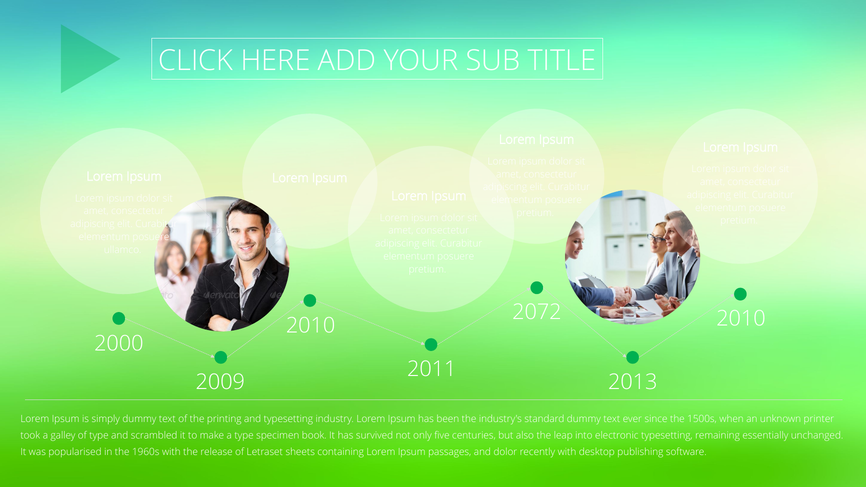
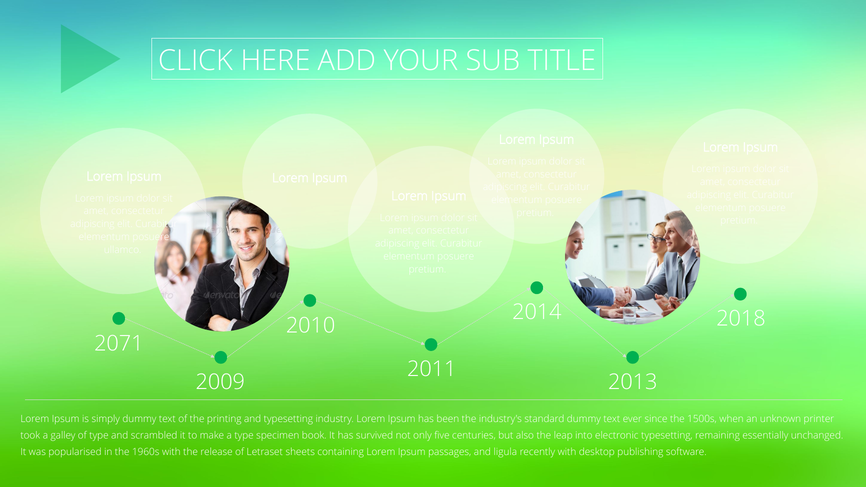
2072: 2072 -> 2014
2010 at (741, 319): 2010 -> 2018
2000: 2000 -> 2071
and dolor: dolor -> ligula
